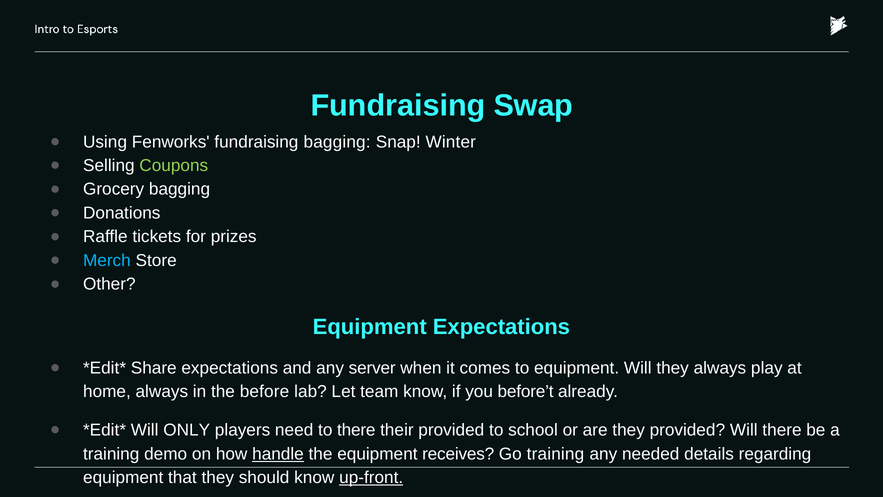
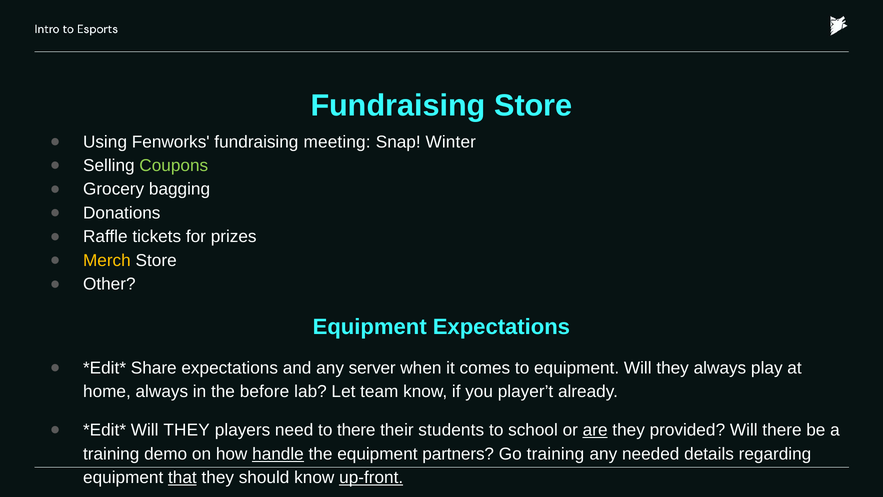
Fundraising Swap: Swap -> Store
fundraising bagging: bagging -> meeting
Merch colour: light blue -> yellow
before’t: before’t -> player’t
ONLY at (187, 430): ONLY -> THEY
their provided: provided -> students
are underline: none -> present
receives: receives -> partners
that underline: none -> present
